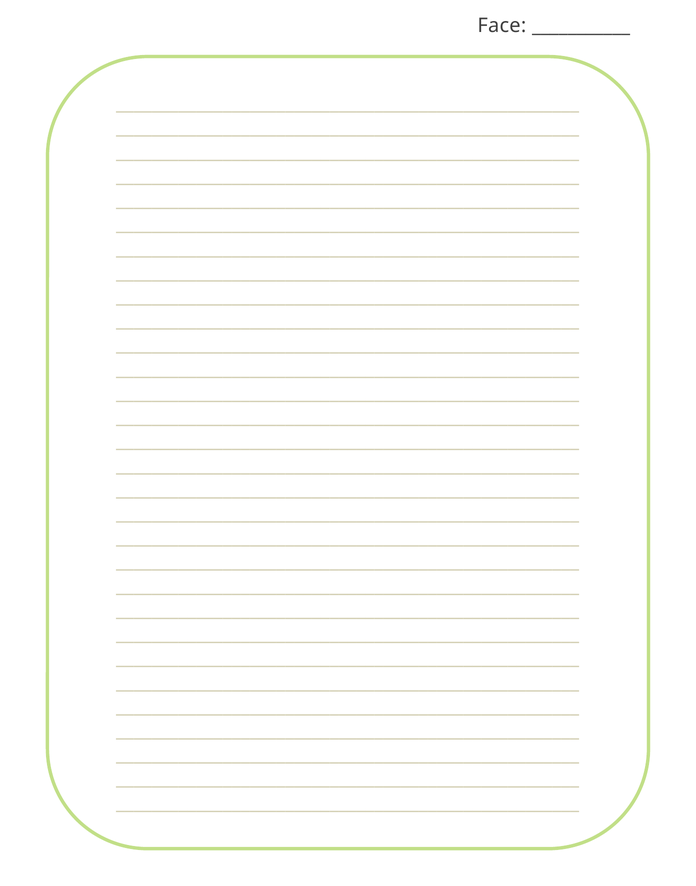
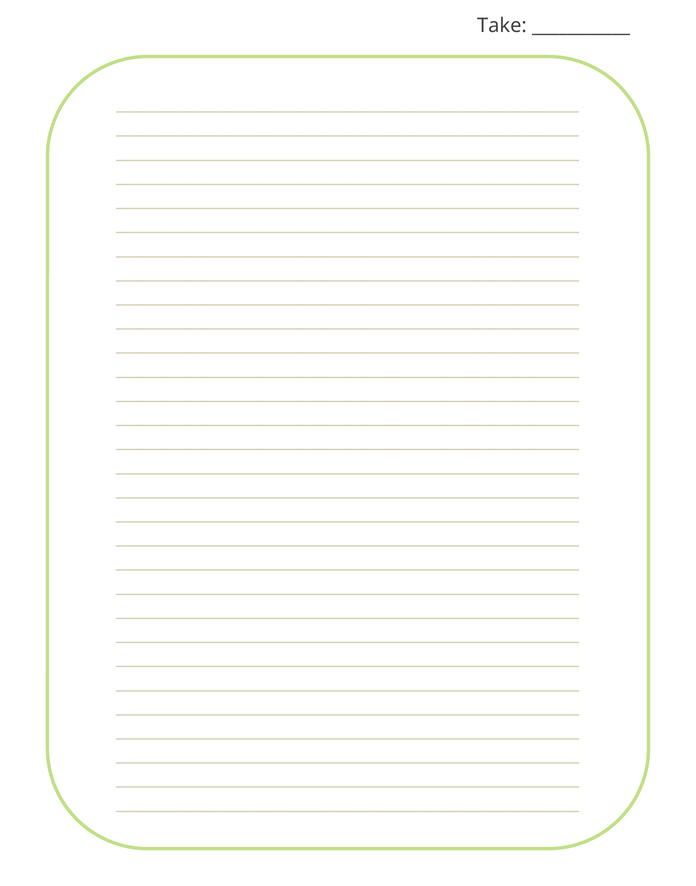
Face: Face -> Take
